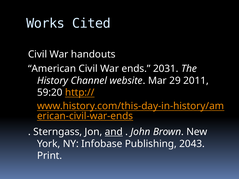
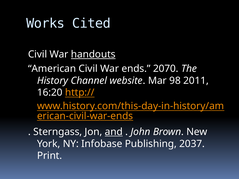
handouts underline: none -> present
2031: 2031 -> 2070
29: 29 -> 98
59:20: 59:20 -> 16:20
2043: 2043 -> 2037
